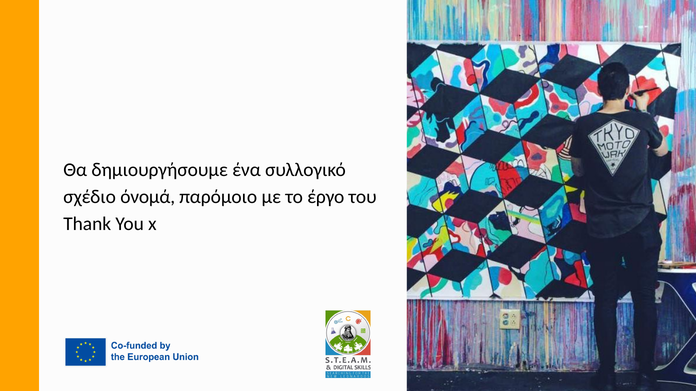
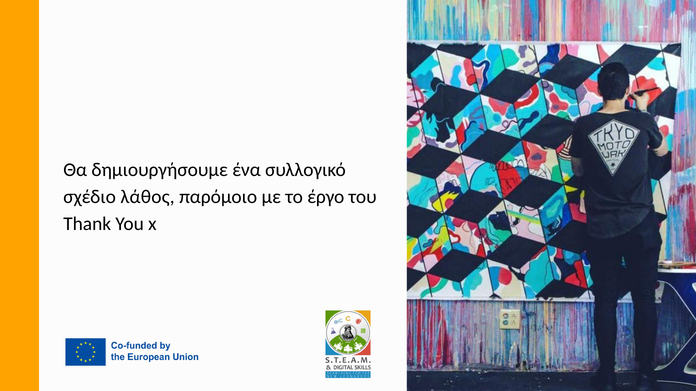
όνομά: όνομά -> λάθος
